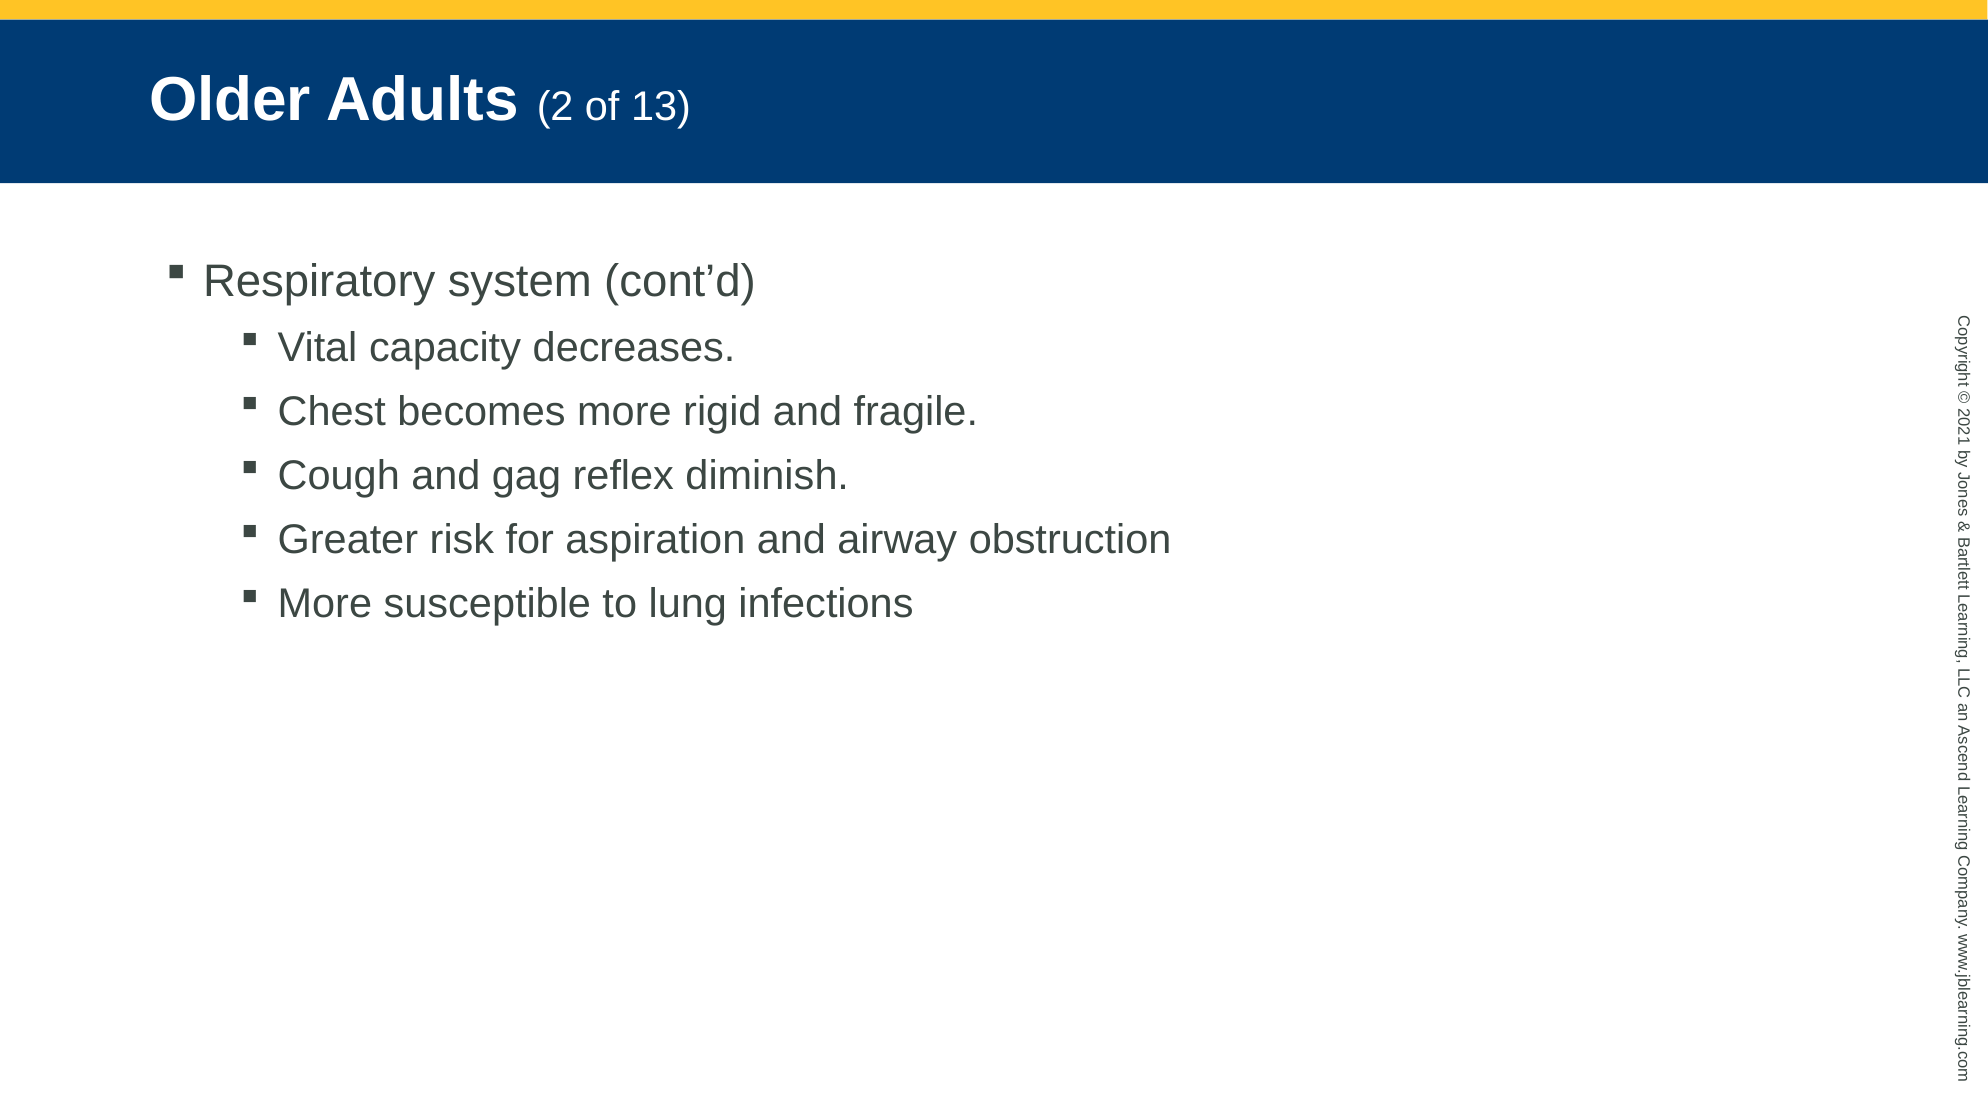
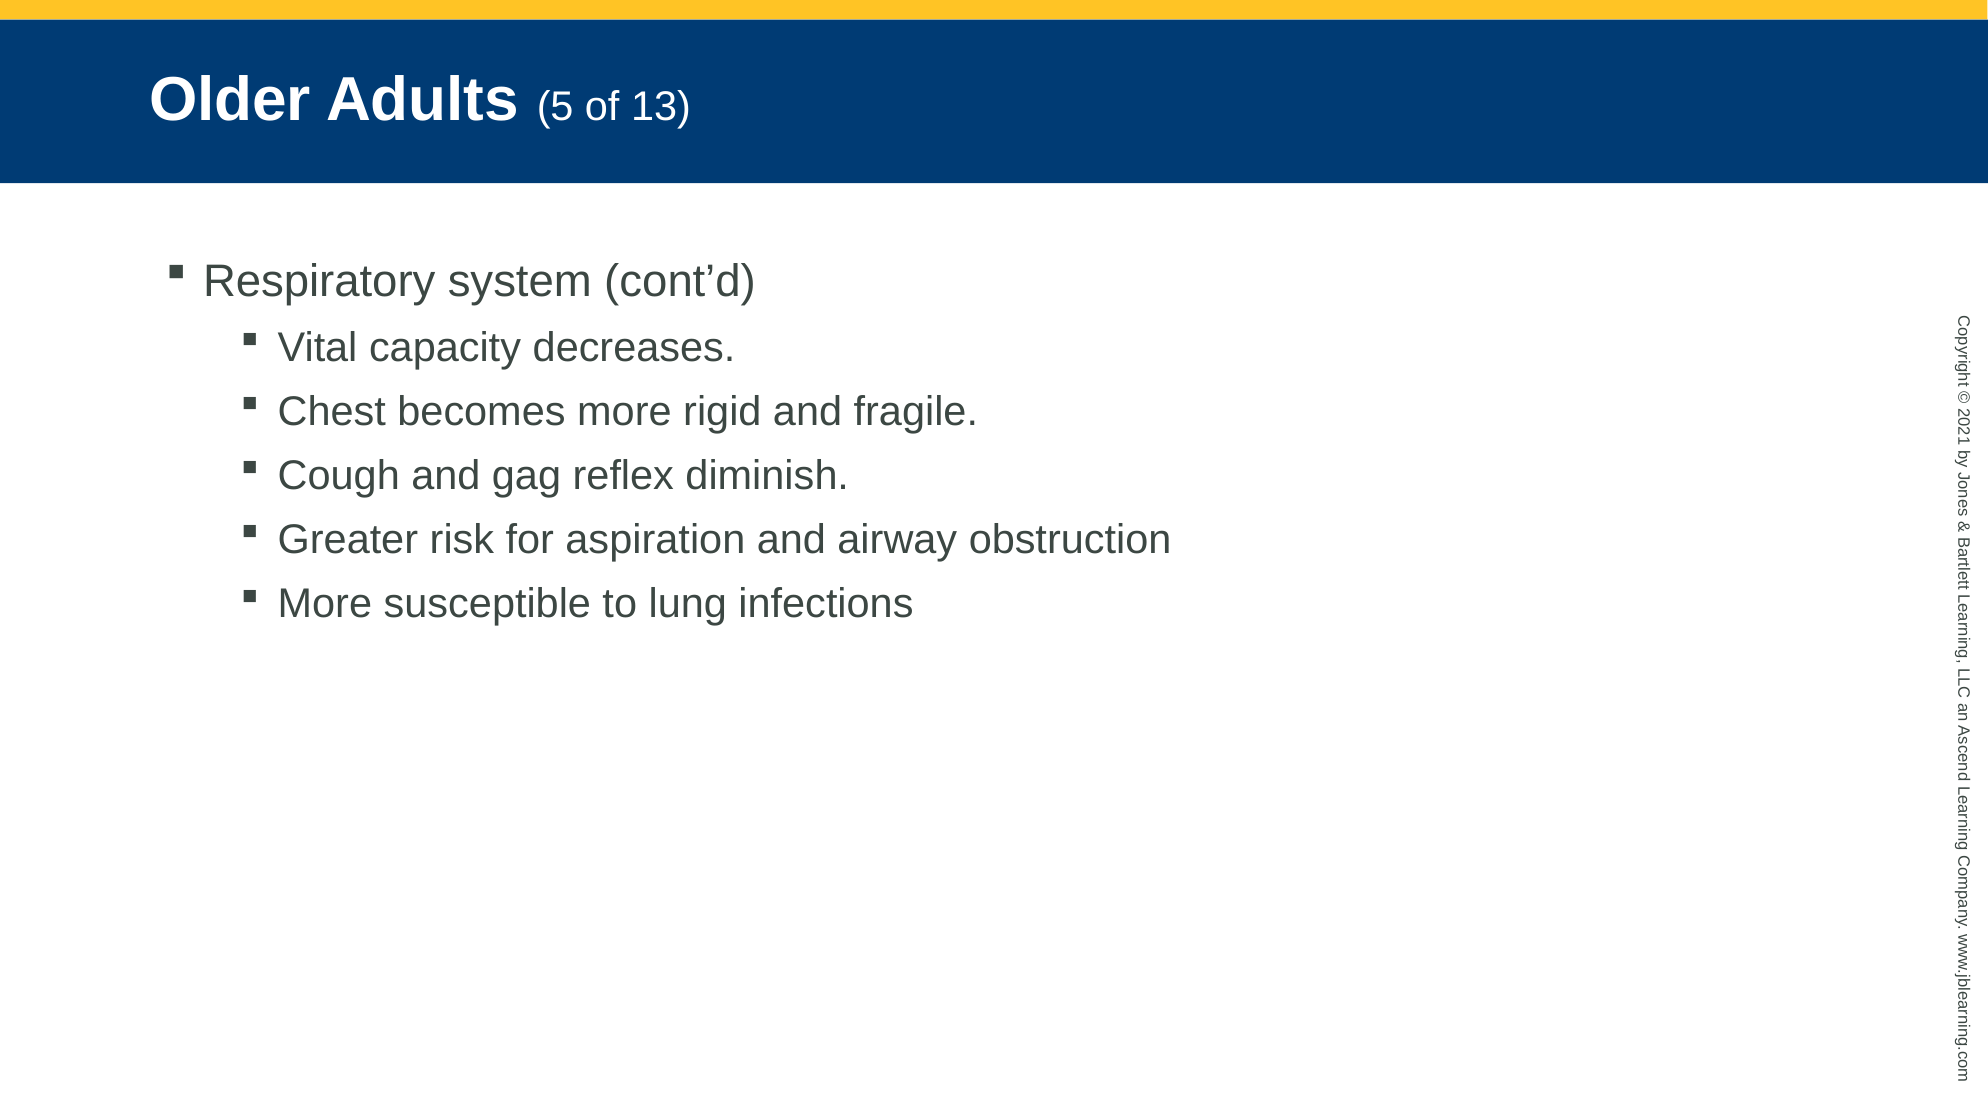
Adults 2: 2 -> 5
